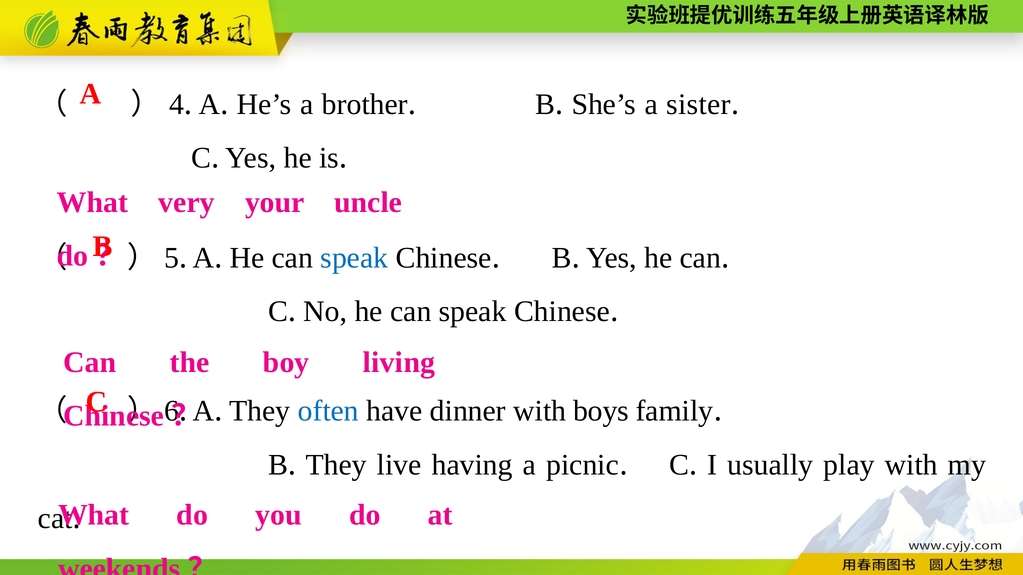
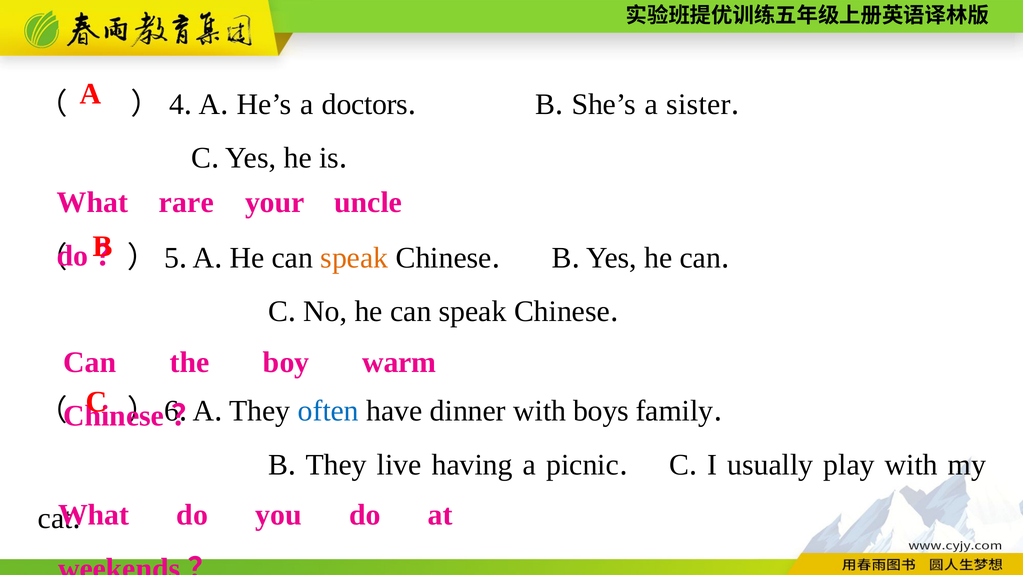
brother: brother -> doctors
very: very -> rare
speak at (354, 258) colour: blue -> orange
living: living -> warm
